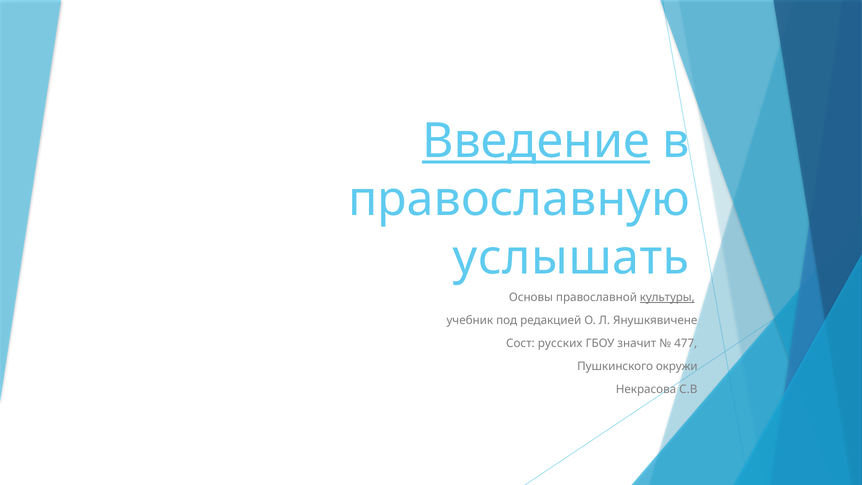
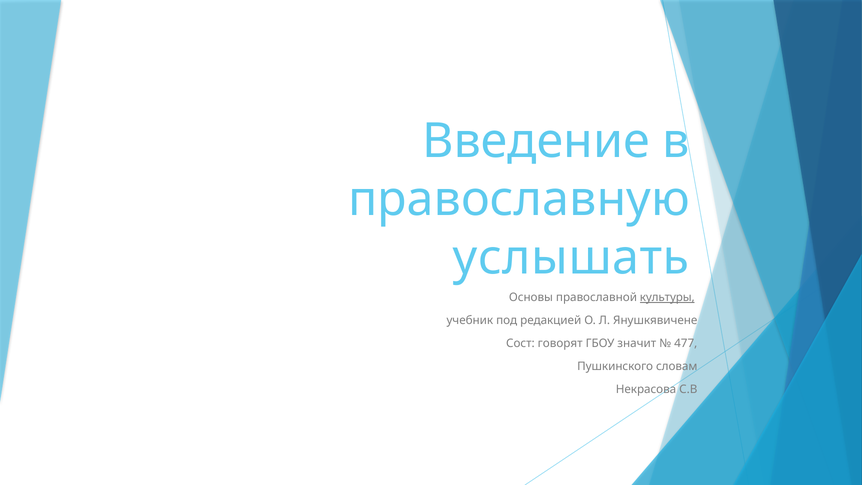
Введение underline: present -> none
русских: русских -> говорят
окружи: окружи -> словам
